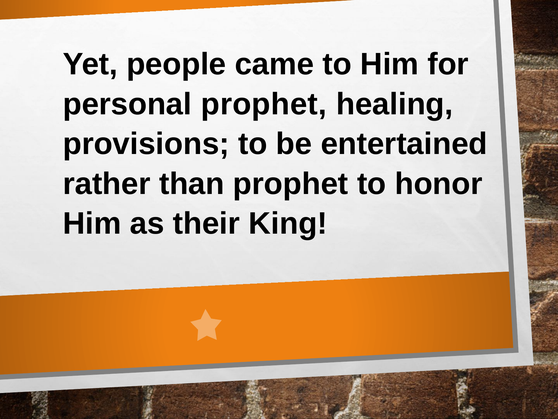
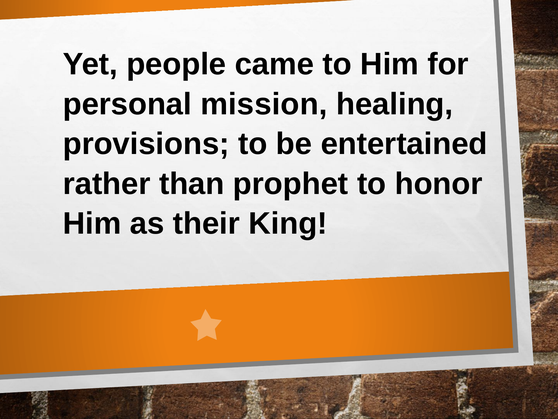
personal prophet: prophet -> mission
